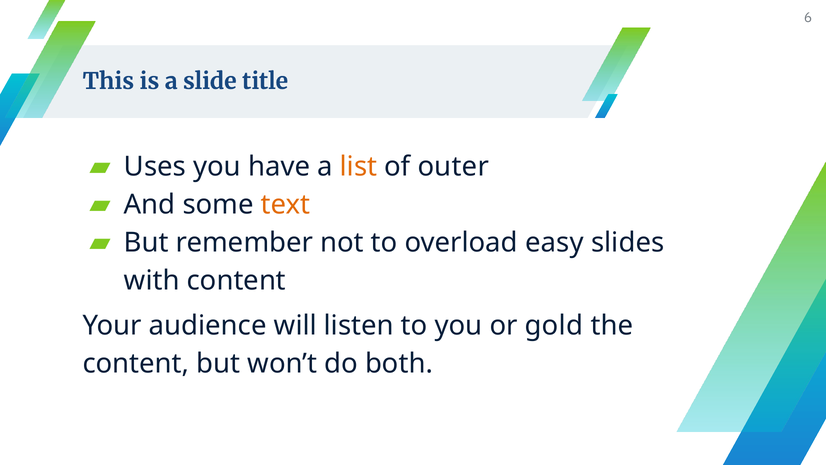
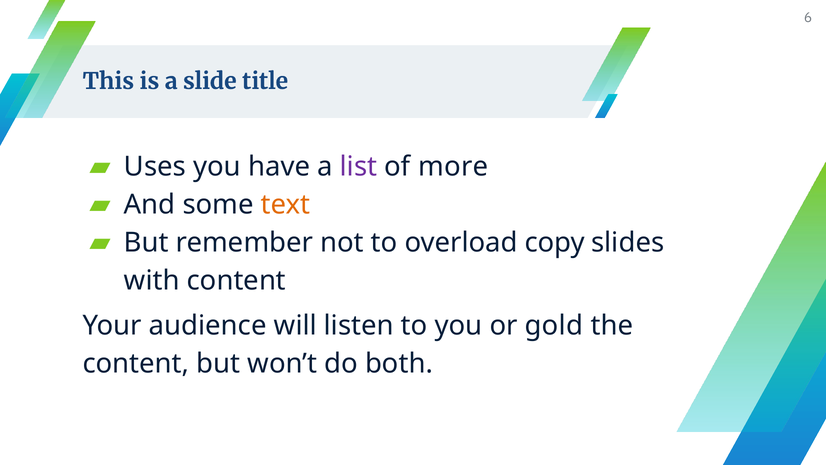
list colour: orange -> purple
outer: outer -> more
easy: easy -> copy
